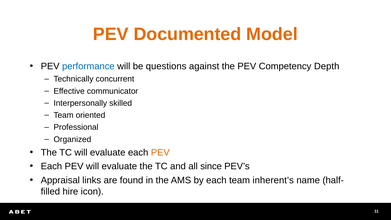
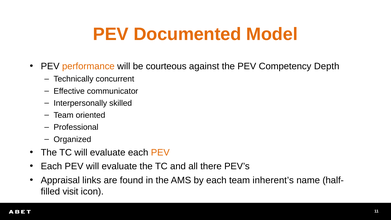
performance colour: blue -> orange
questions: questions -> courteous
since: since -> there
hire: hire -> visit
